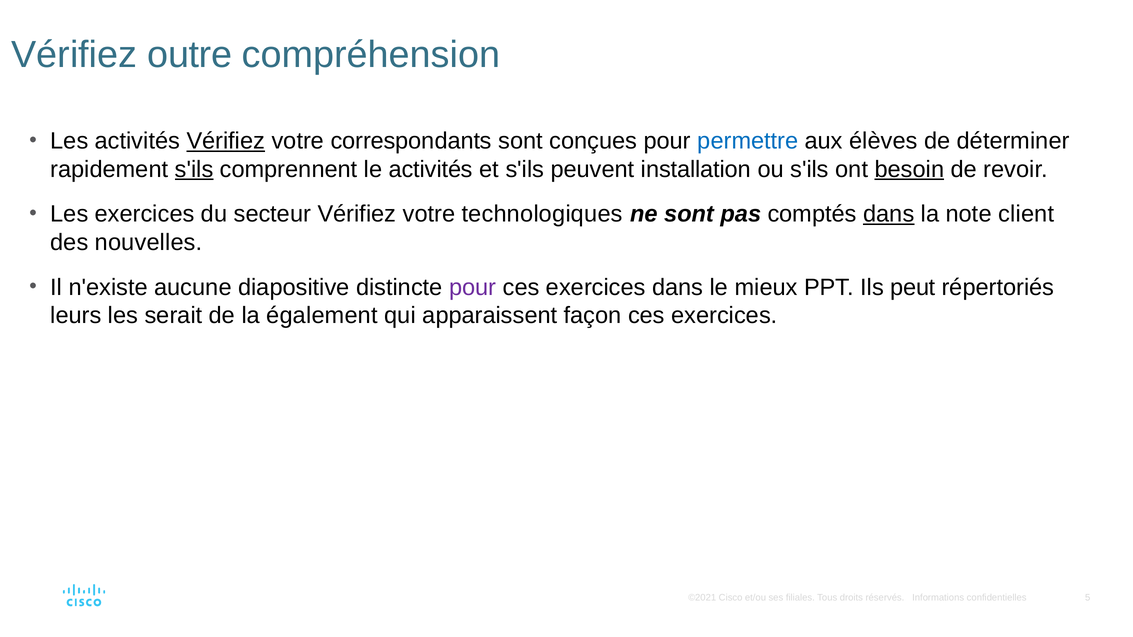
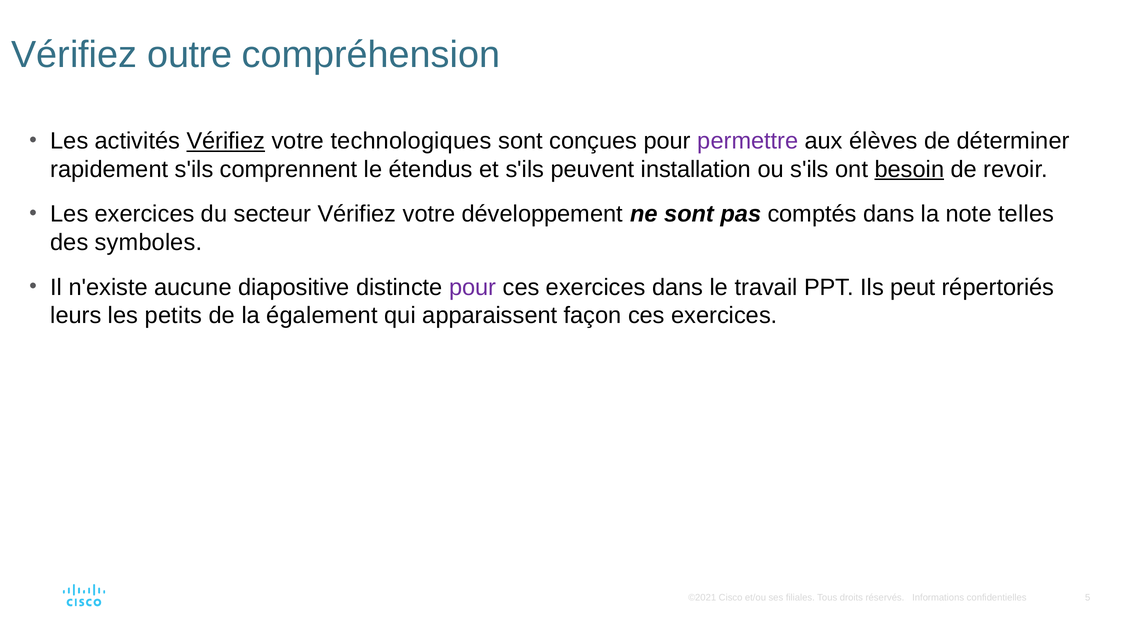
correspondants: correspondants -> technologiques
permettre colour: blue -> purple
s'ils at (194, 169) underline: present -> none
le activités: activités -> étendus
technologiques: technologiques -> développement
dans at (889, 214) underline: present -> none
client: client -> telles
nouvelles: nouvelles -> symboles
mieux: mieux -> travail
serait: serait -> petits
